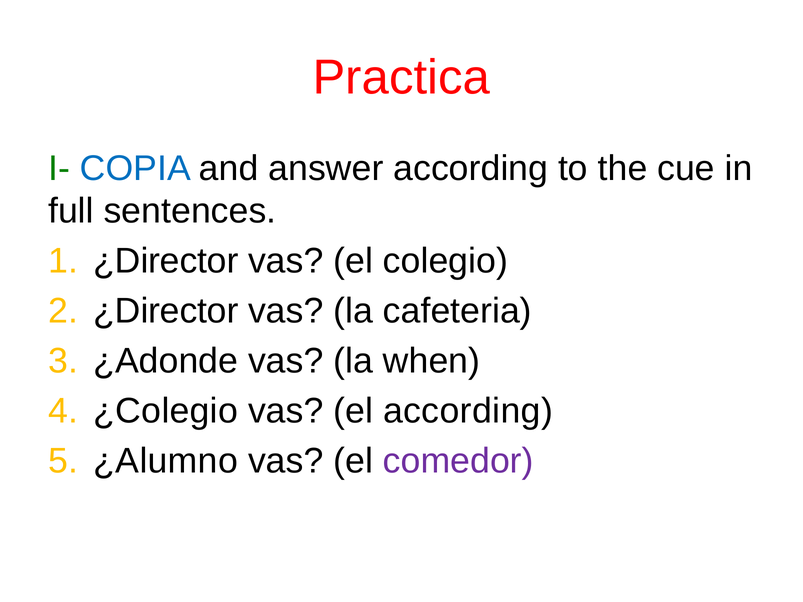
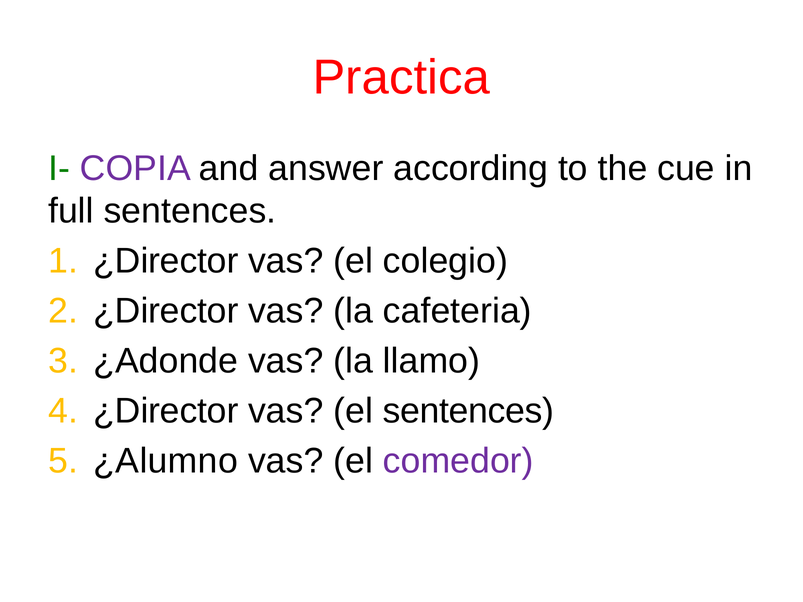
COPIA colour: blue -> purple
when: when -> llamo
¿Colegio at (166, 411): ¿Colegio -> ¿Director
el according: according -> sentences
